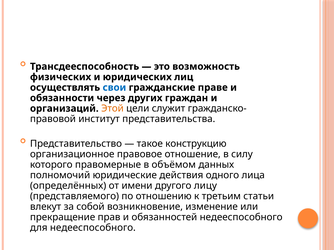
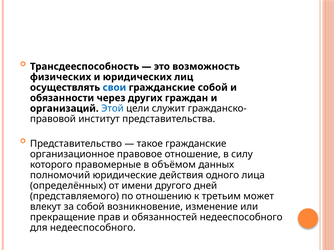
гражданские праве: праве -> собой
Этой colour: orange -> blue
такое конструкцию: конструкцию -> гражданские
лицу: лицу -> дней
статьи: статьи -> может
